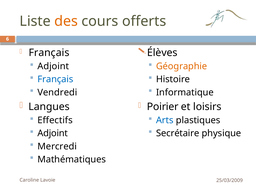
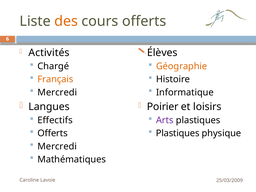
Français at (49, 53): Français -> Activités
Adjoint at (53, 66): Adjoint -> Chargé
Français at (55, 79) colour: blue -> orange
Vendredi at (57, 92): Vendredi -> Mercredi
Arts colour: blue -> purple
Adjoint at (53, 133): Adjoint -> Offerts
Secrétaire at (178, 133): Secrétaire -> Plastiques
